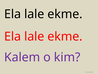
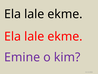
Kalem: Kalem -> Emine
